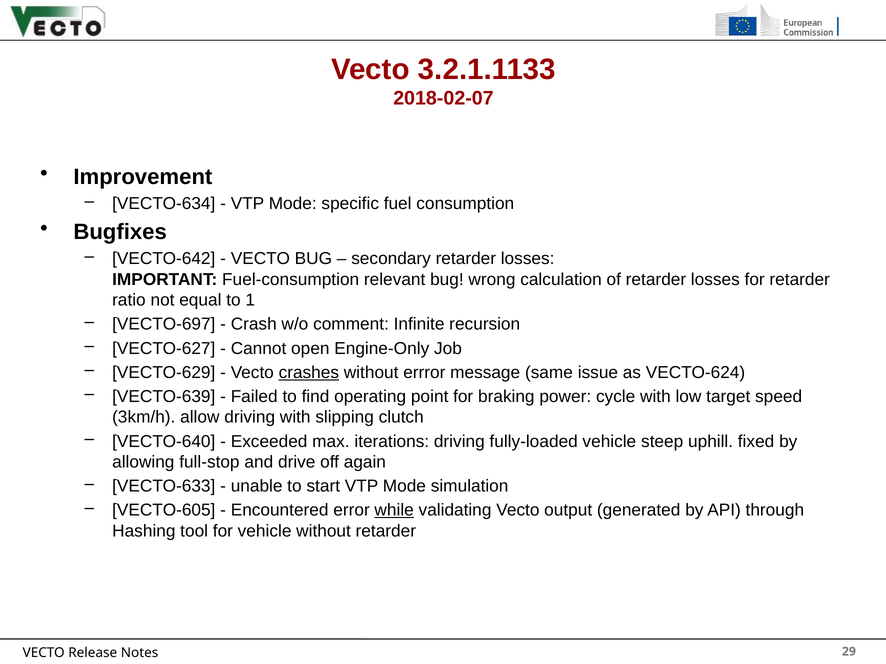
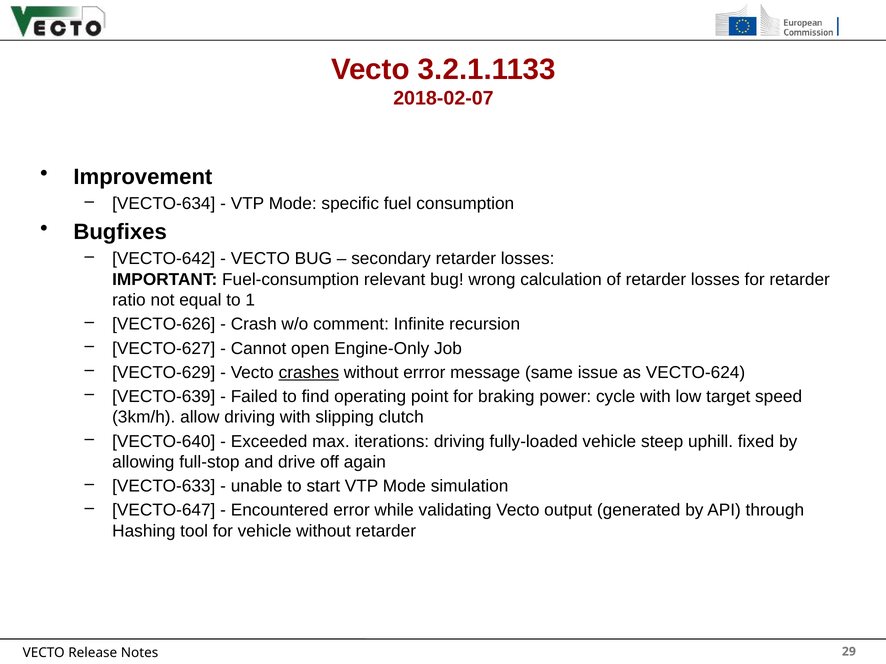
VECTO-697: VECTO-697 -> VECTO-626
VECTO-605: VECTO-605 -> VECTO-647
while underline: present -> none
